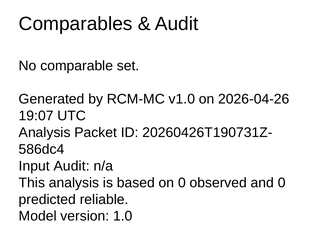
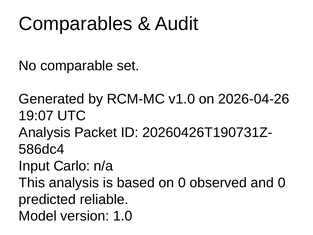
Input Audit: Audit -> Carlo
